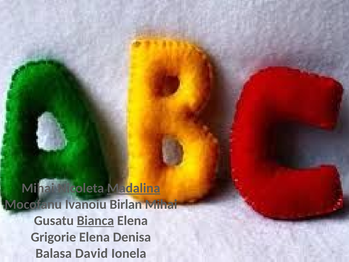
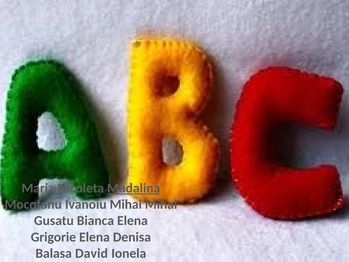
Mihai at (38, 188): Mihai -> Maria
Ivanoiu Birlan: Birlan -> Mihai
Bianca underline: present -> none
